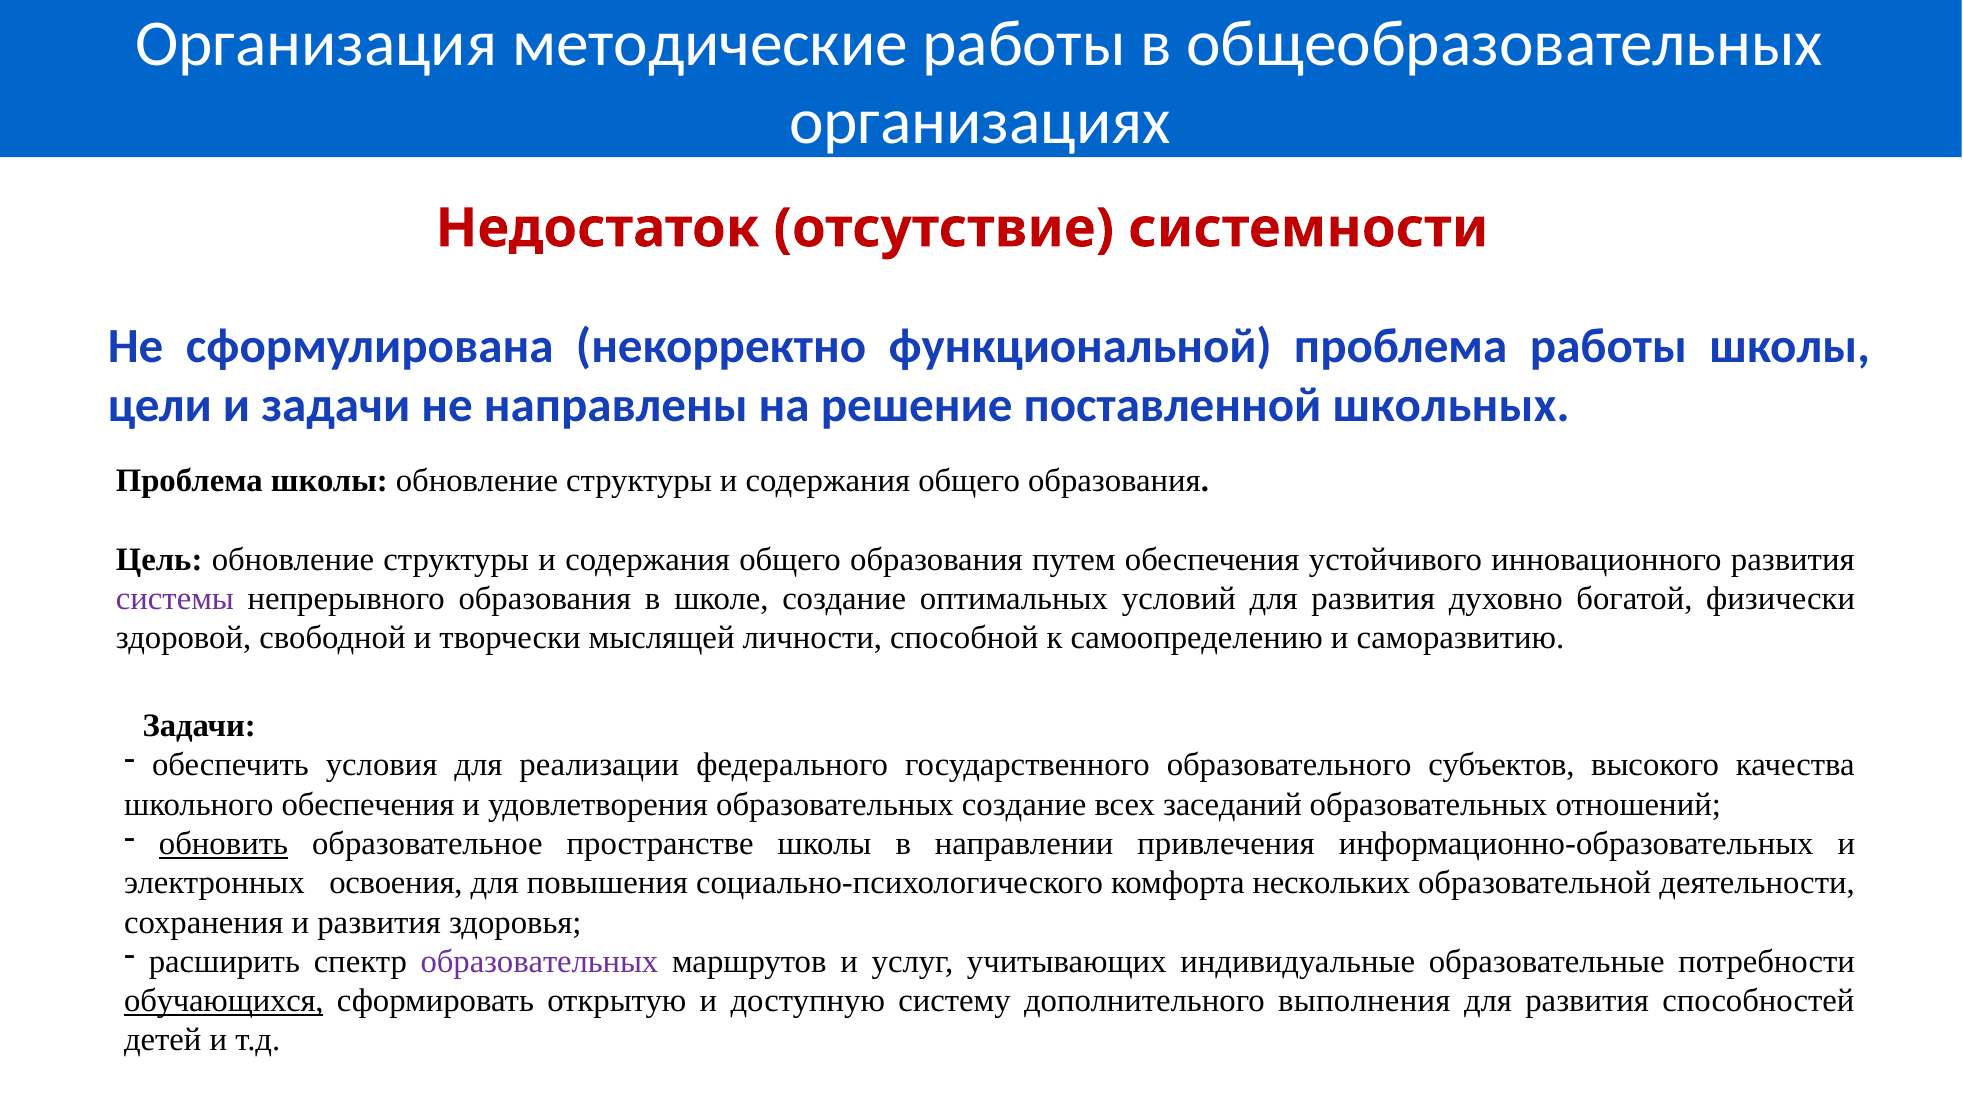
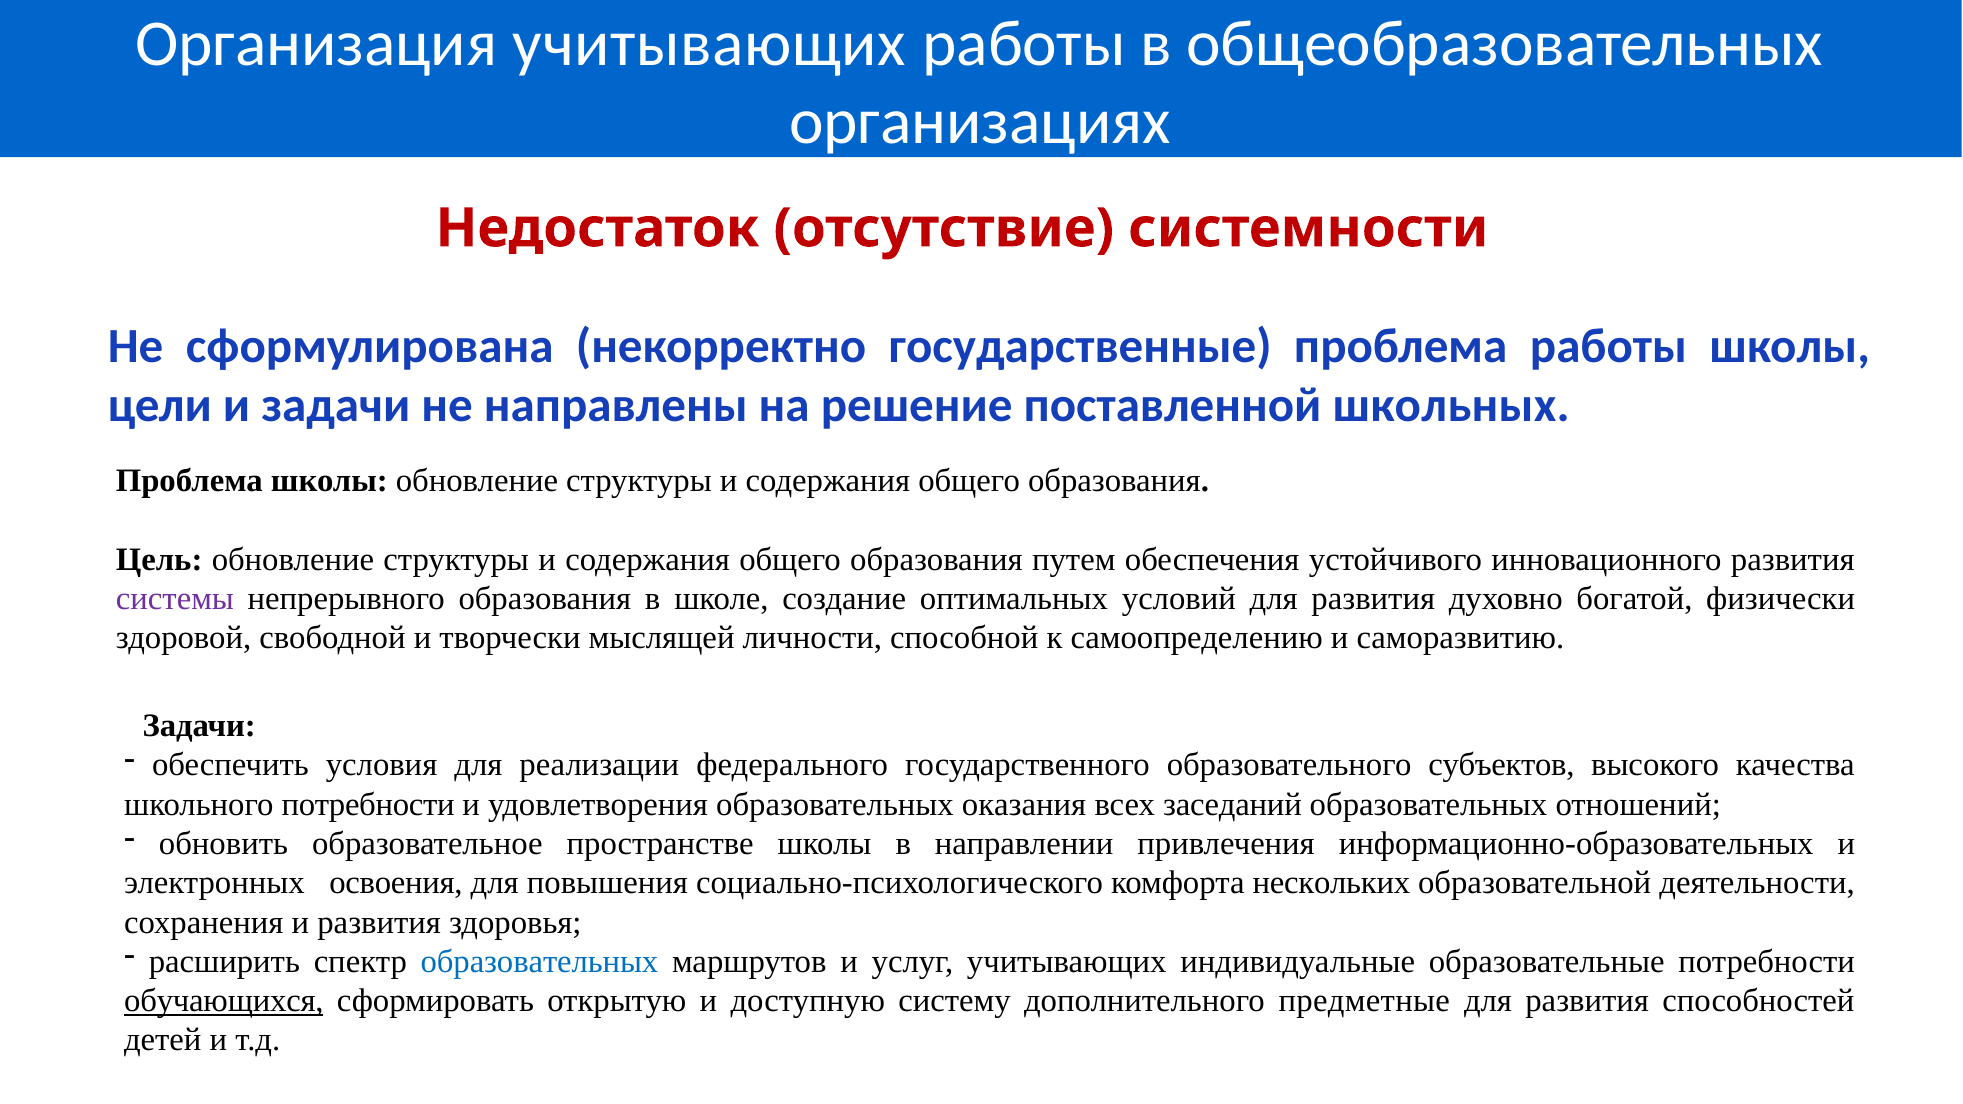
Организация методические: методические -> учитывающих
некорректно функциональной: функциональной -> государственные
школьного обеспечения: обеспечения -> потребности
образовательных создание: создание -> оказания
обновить underline: present -> none
образовательных at (540, 962) colour: purple -> blue
выполнения: выполнения -> предметные
